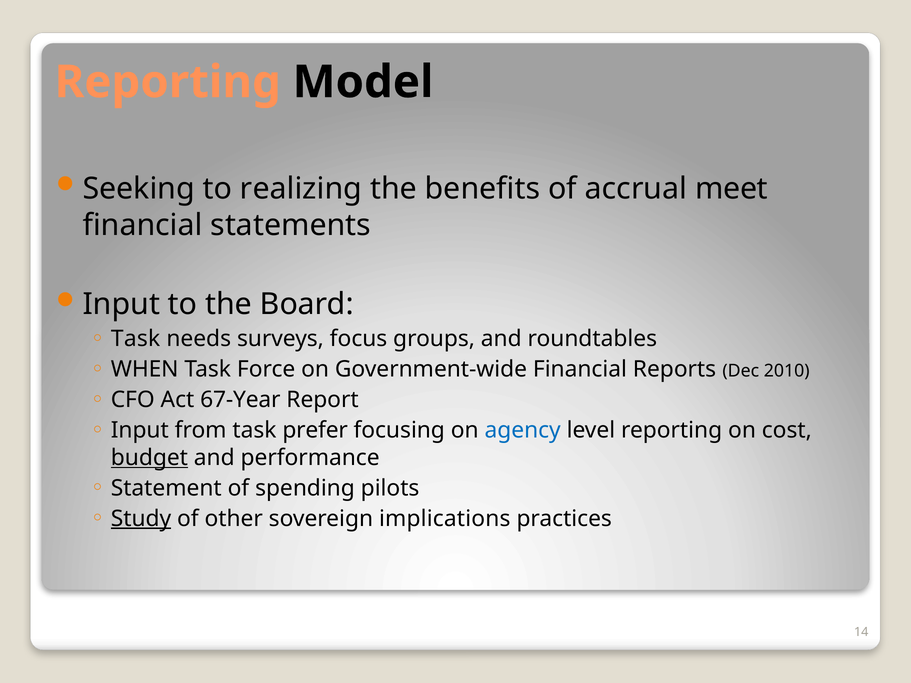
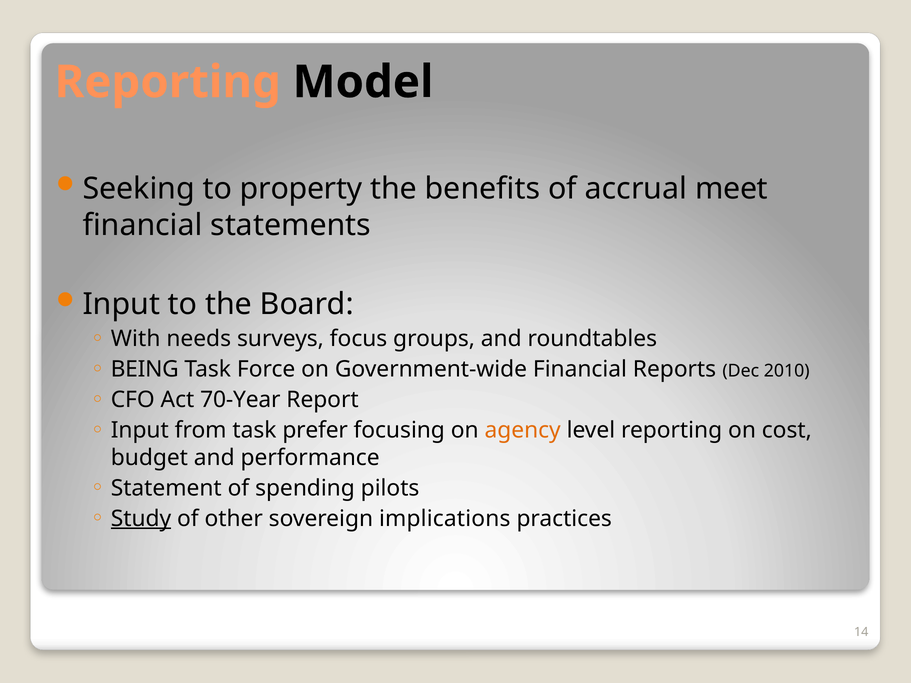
realizing: realizing -> property
Task at (136, 339): Task -> With
WHEN: WHEN -> BEING
67-Year: 67-Year -> 70-Year
agency colour: blue -> orange
budget underline: present -> none
